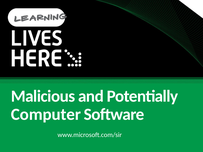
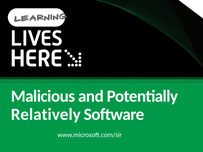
Computer: Computer -> Relatively
